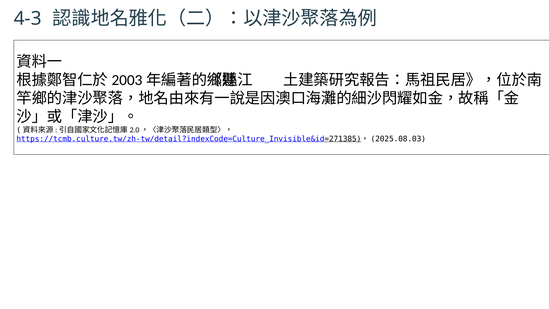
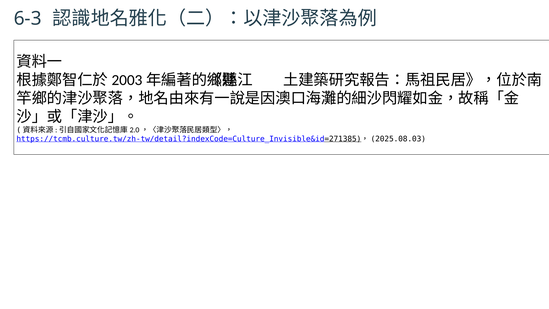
4-3: 4-3 -> 6-3
